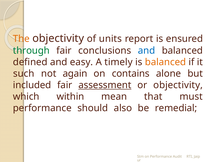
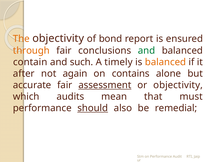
units: units -> bond
through colour: green -> orange
and at (146, 50) colour: blue -> green
defined: defined -> contain
easy: easy -> such
such: such -> after
included: included -> accurate
within: within -> audits
should underline: none -> present
